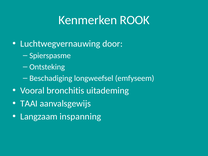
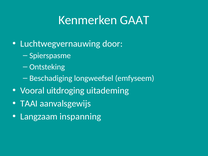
ROOK: ROOK -> GAAT
bronchitis: bronchitis -> uitdroging
